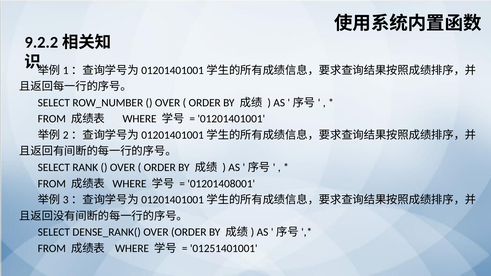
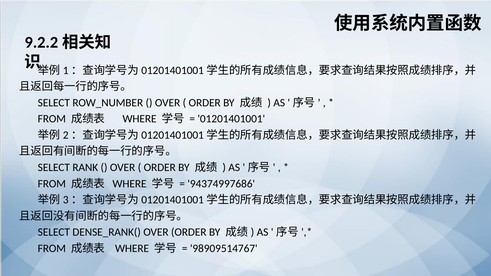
01201408001: 01201408001 -> 94374997686
01251401001: 01251401001 -> 98909514767
